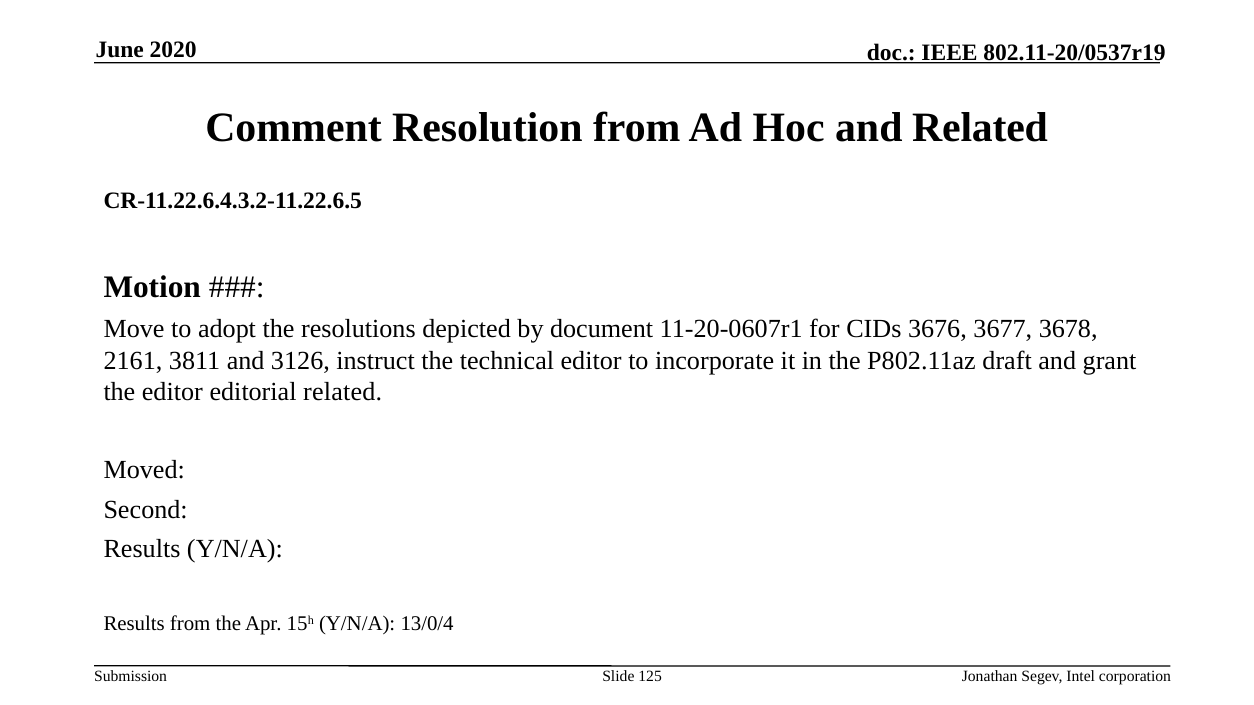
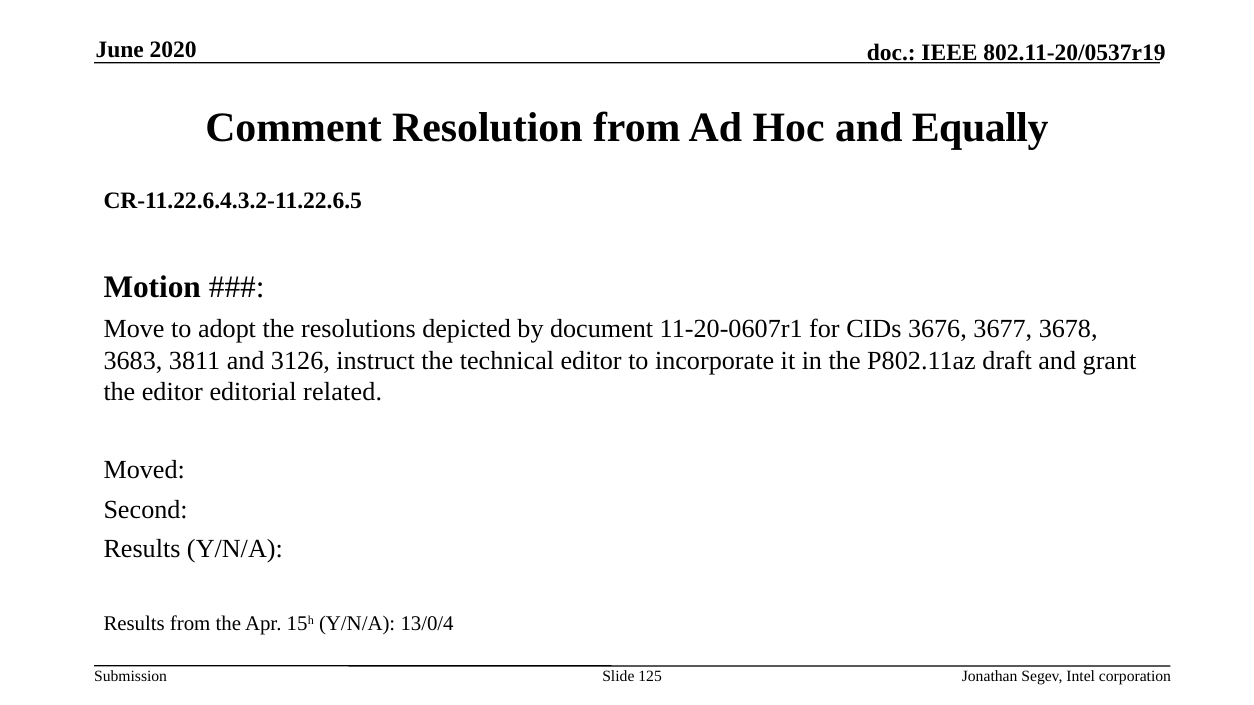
and Related: Related -> Equally
2161: 2161 -> 3683
